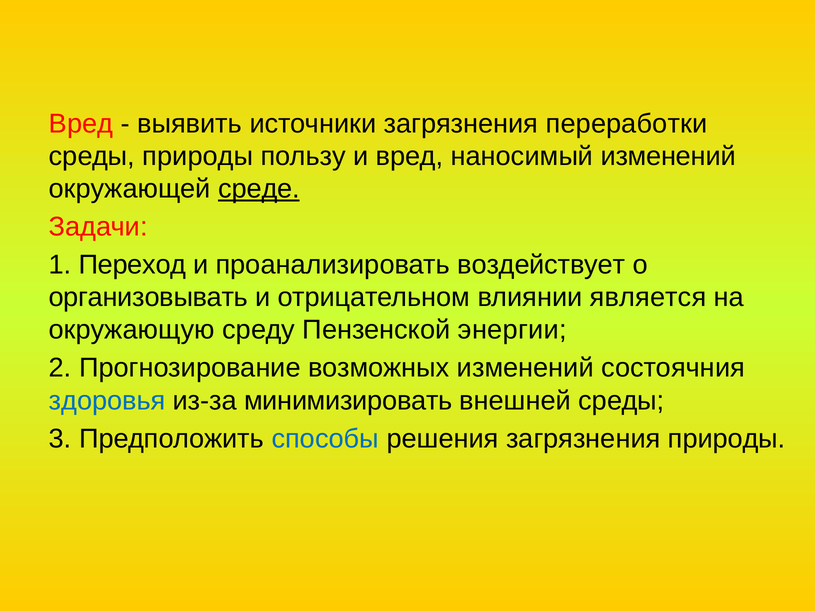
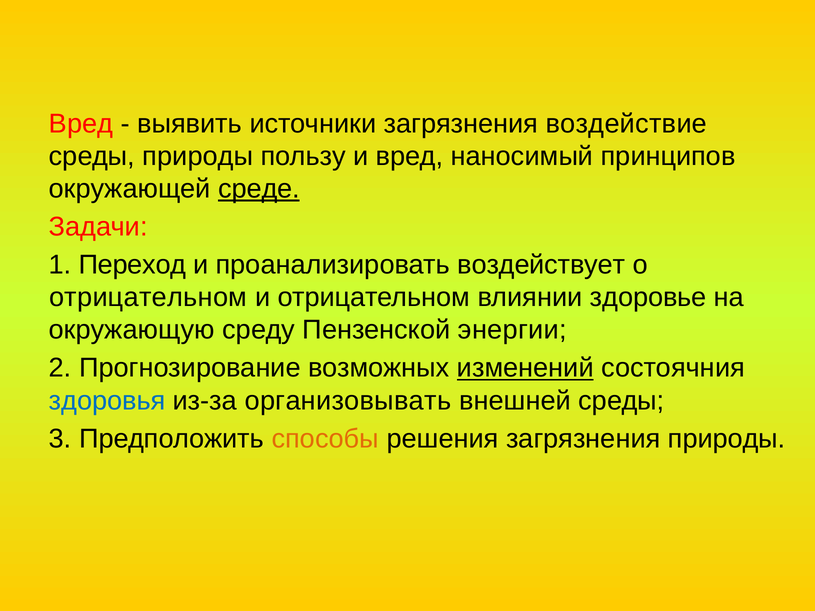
переработки: переработки -> воздействие
наносимый изменений: изменений -> принципов
организовывать at (148, 298): организовывать -> отрицательном
является: является -> здоровье
изменений at (525, 368) underline: none -> present
минимизировать: минимизировать -> организовывать
способы colour: blue -> orange
